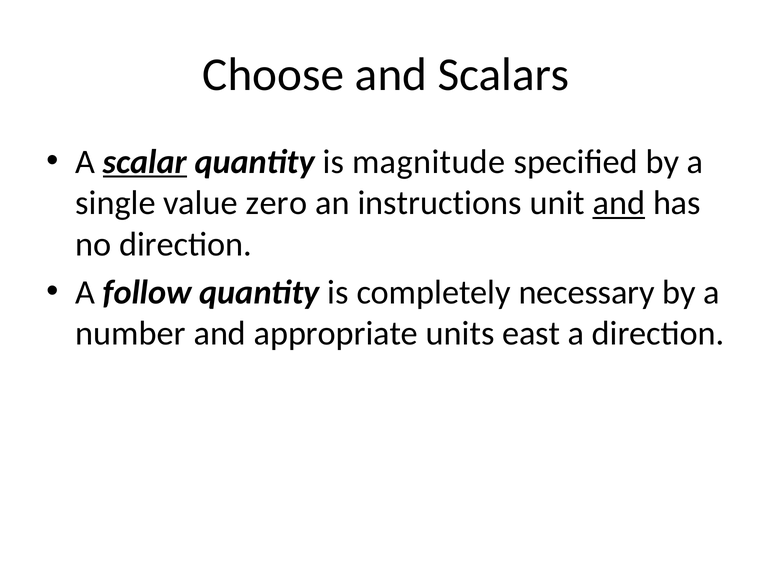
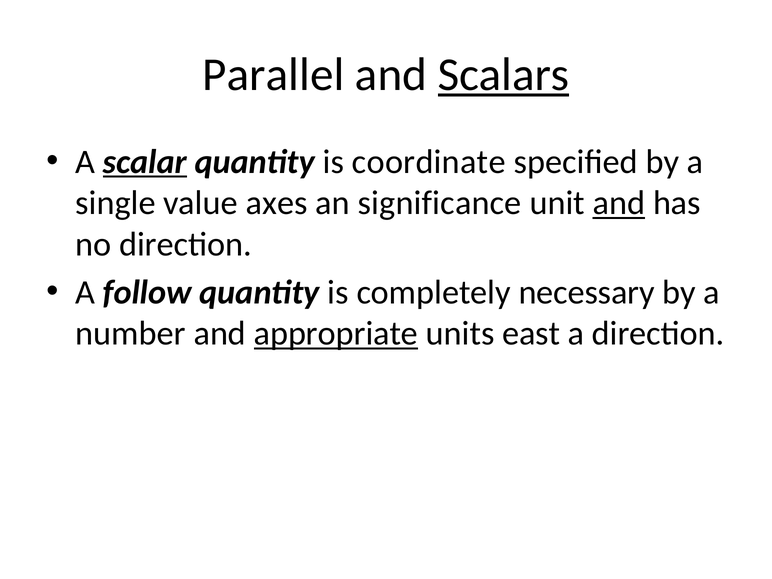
Choose: Choose -> Parallel
Scalars underline: none -> present
magnitude: magnitude -> coordinate
zero: zero -> axes
instructions: instructions -> significance
appropriate underline: none -> present
